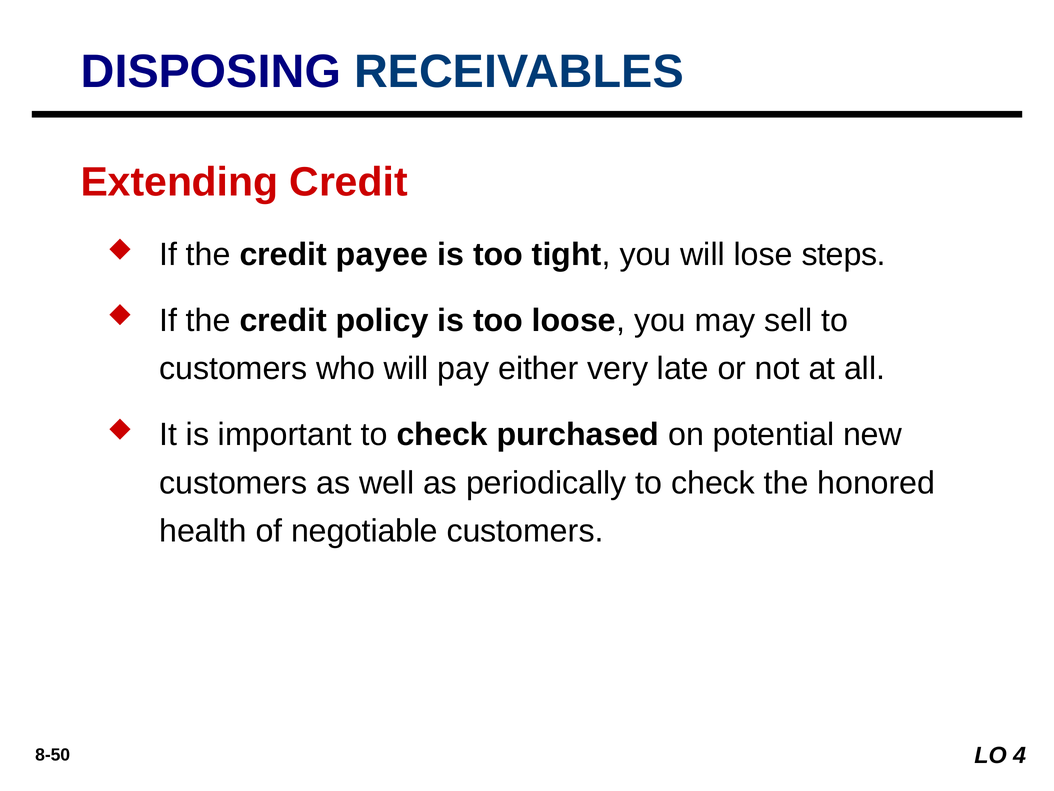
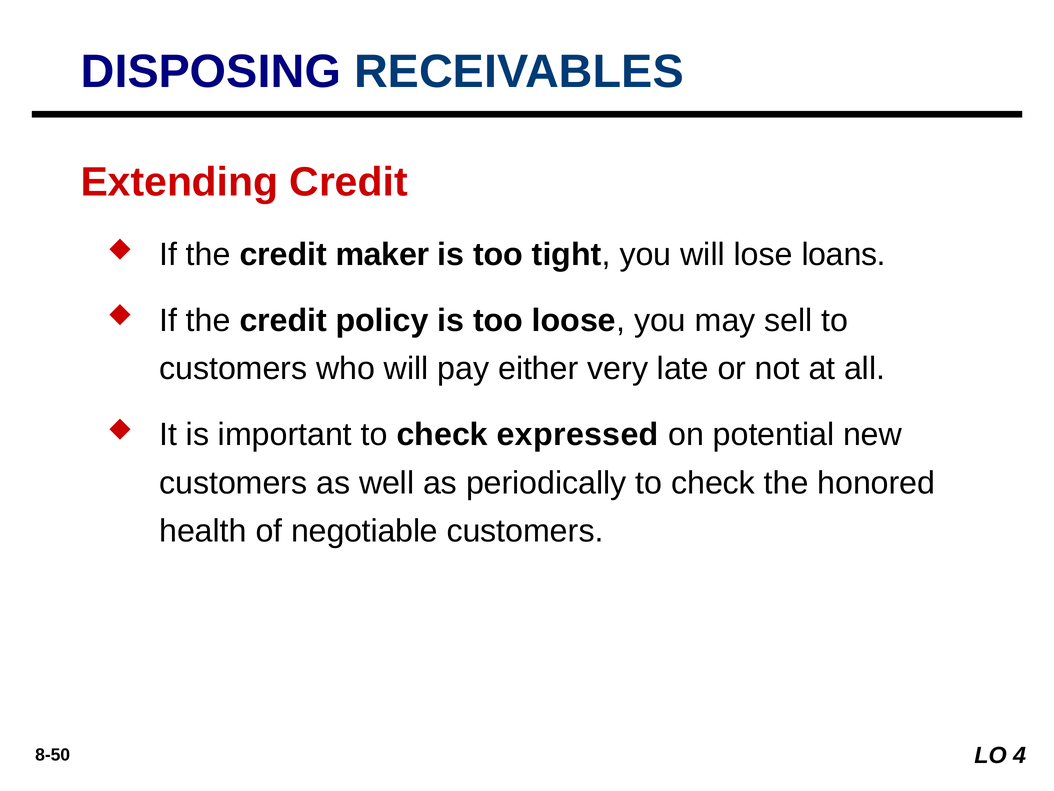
payee: payee -> maker
steps: steps -> loans
purchased: purchased -> expressed
